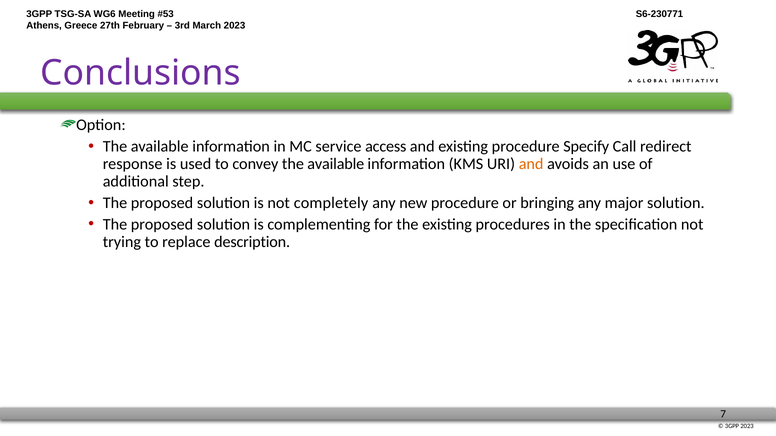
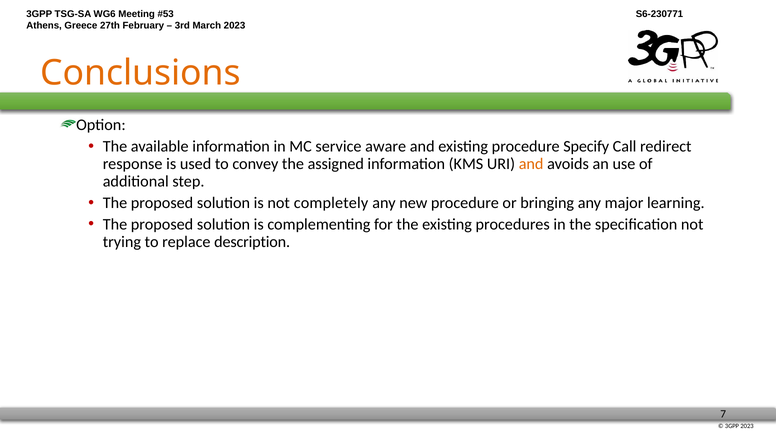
Conclusions colour: purple -> orange
access: access -> aware
convey the available: available -> assigned
major solution: solution -> learning
